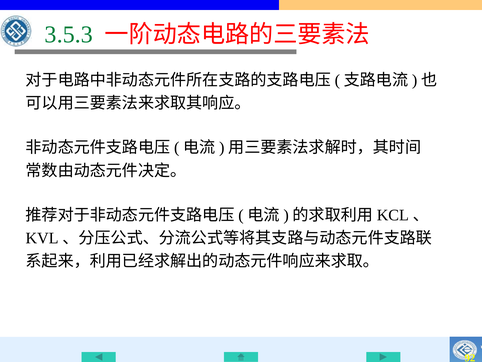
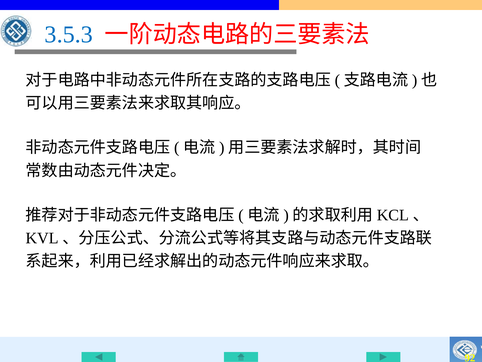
3.5.3 colour: green -> blue
